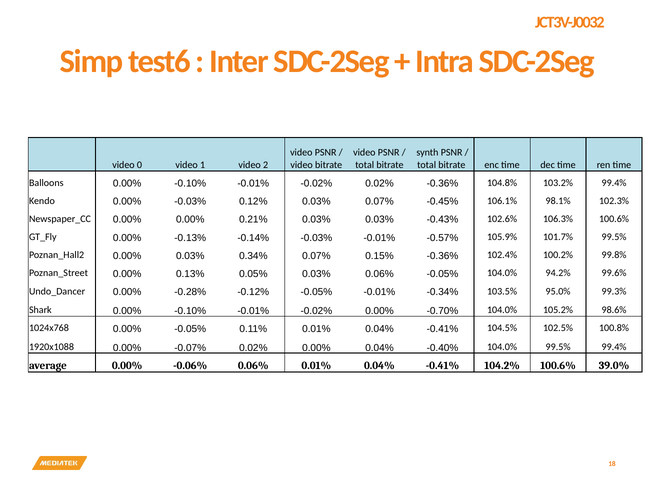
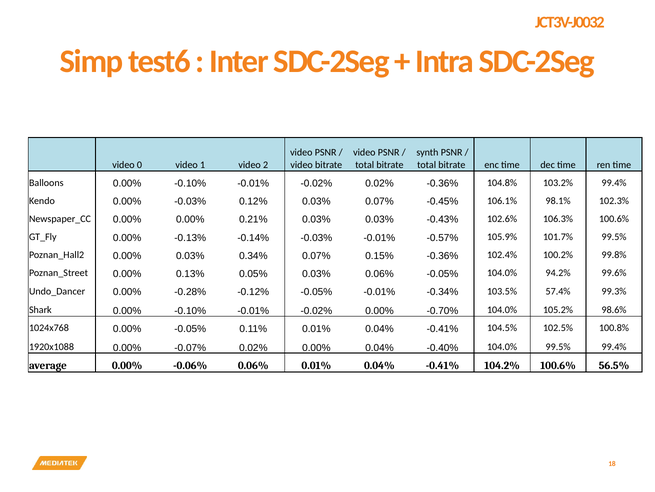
95.0%: 95.0% -> 57.4%
39.0%: 39.0% -> 56.5%
